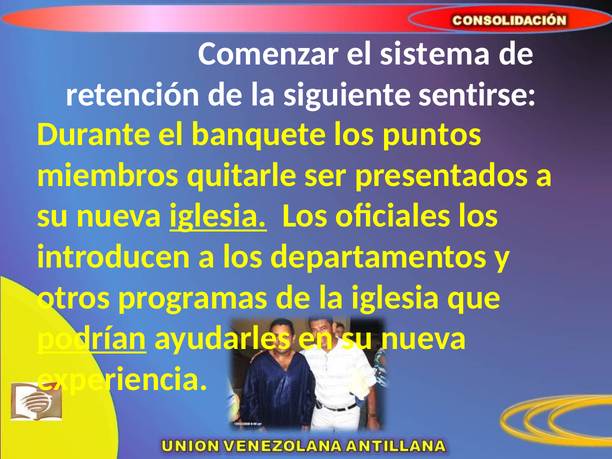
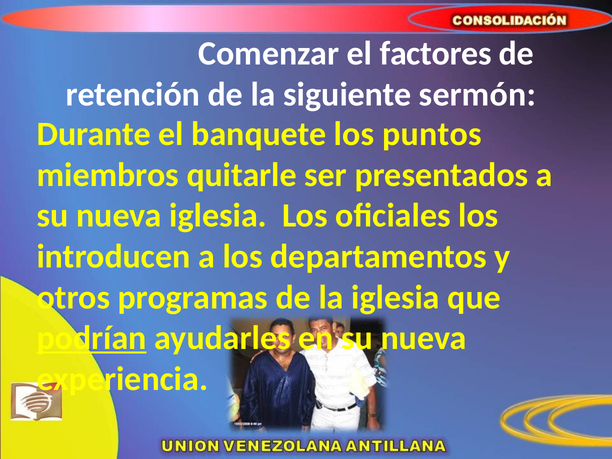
sistema: sistema -> factores
sentirse: sentirse -> sermón
iglesia at (218, 216) underline: present -> none
